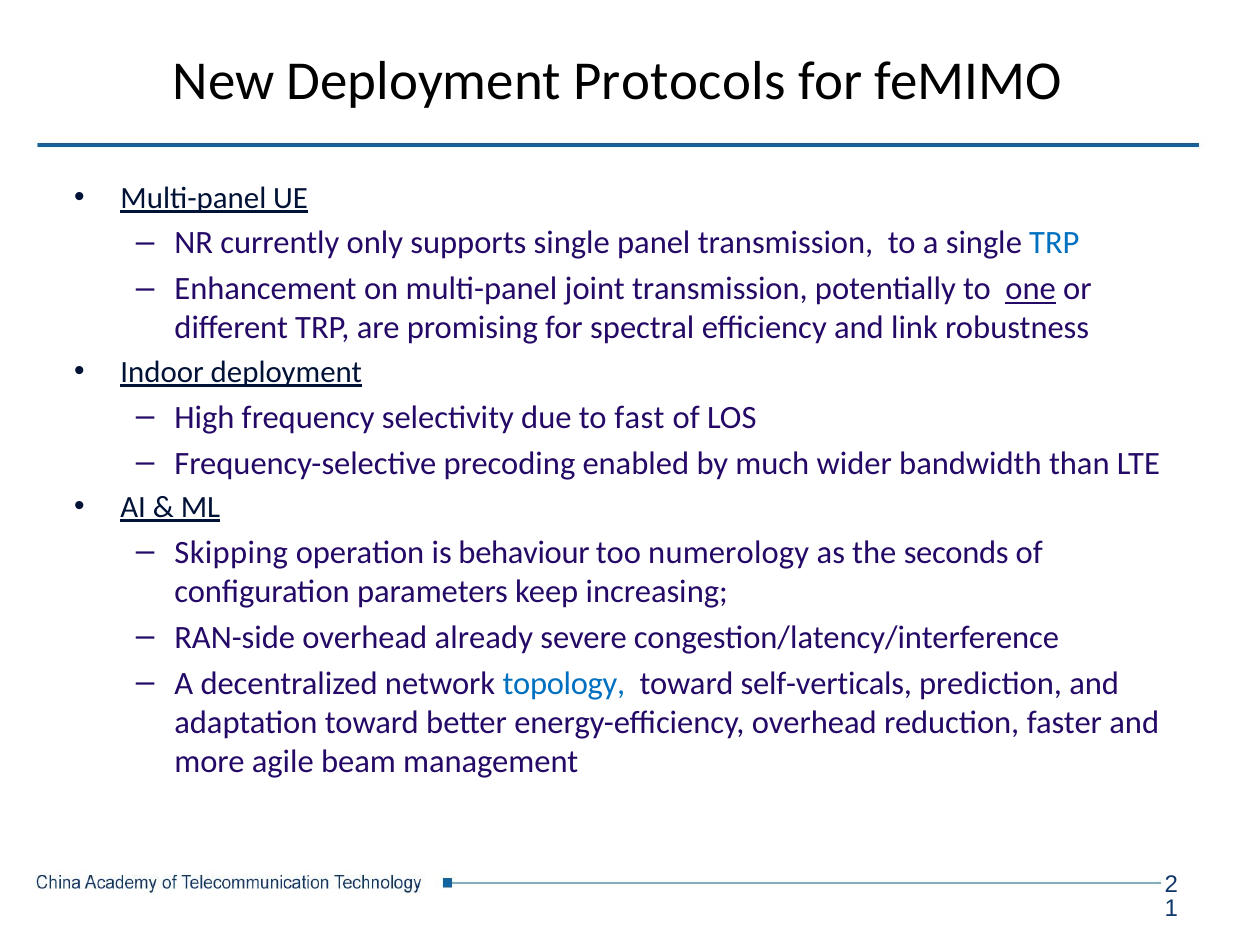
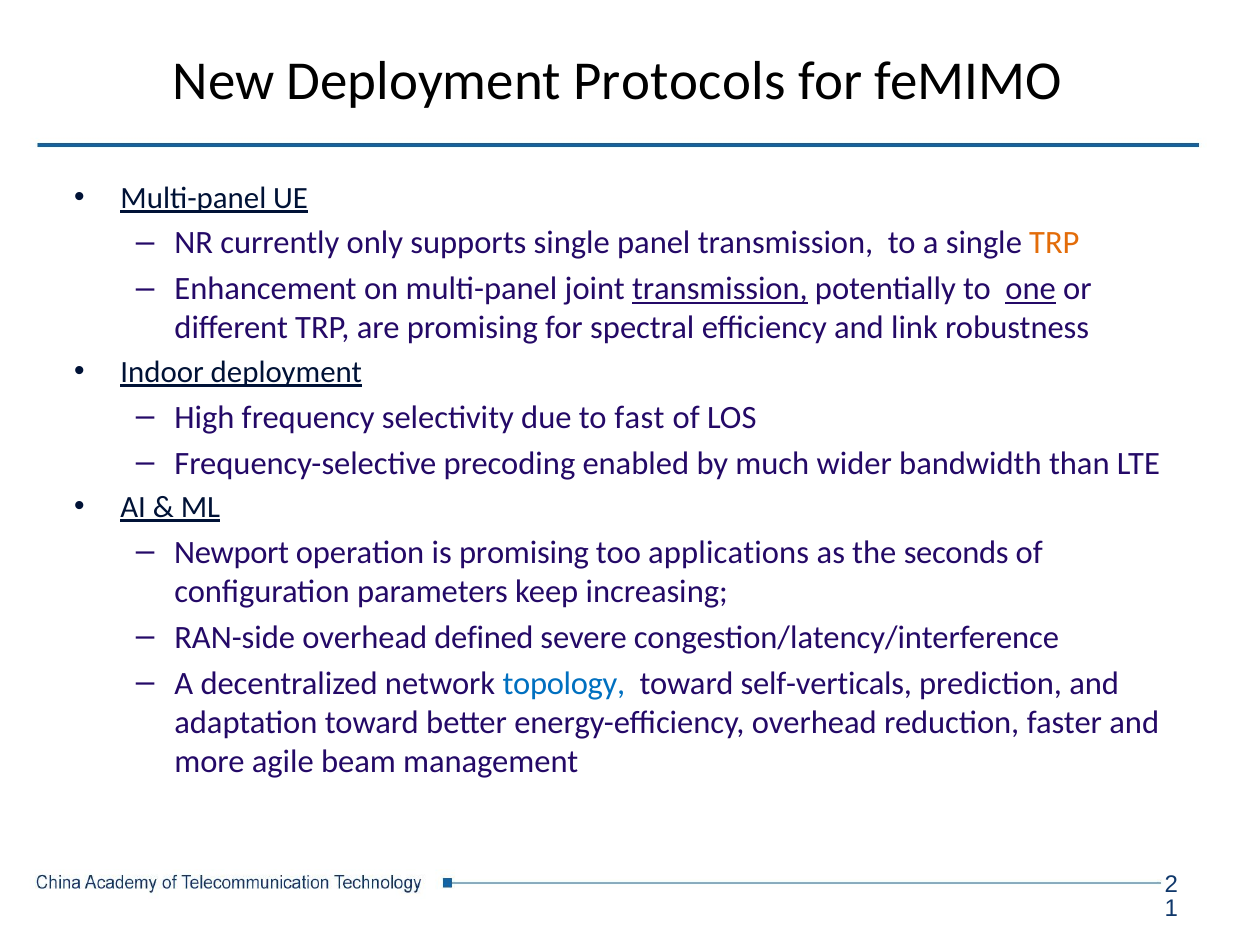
TRP at (1054, 243) colour: blue -> orange
transmission at (720, 289) underline: none -> present
Skipping: Skipping -> Newport
is behaviour: behaviour -> promising
numerology: numerology -> applications
already: already -> defined
